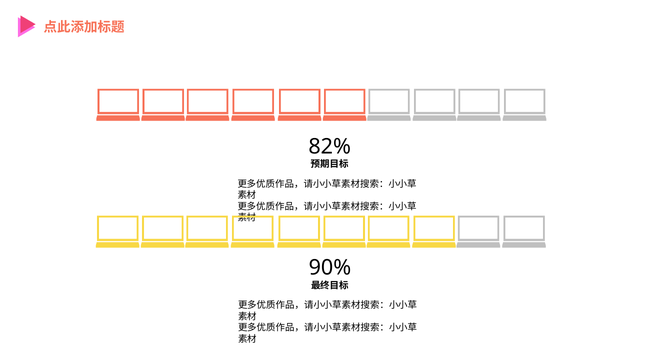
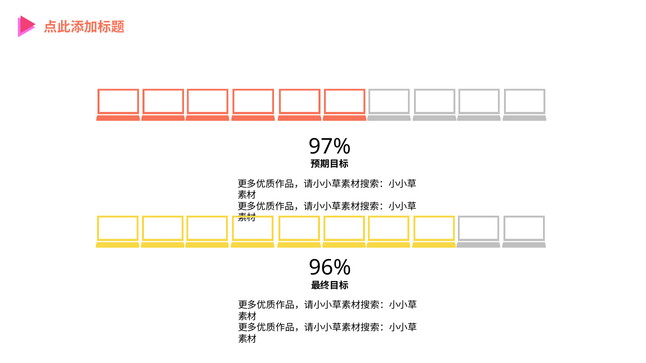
82%: 82% -> 97%
90%: 90% -> 96%
